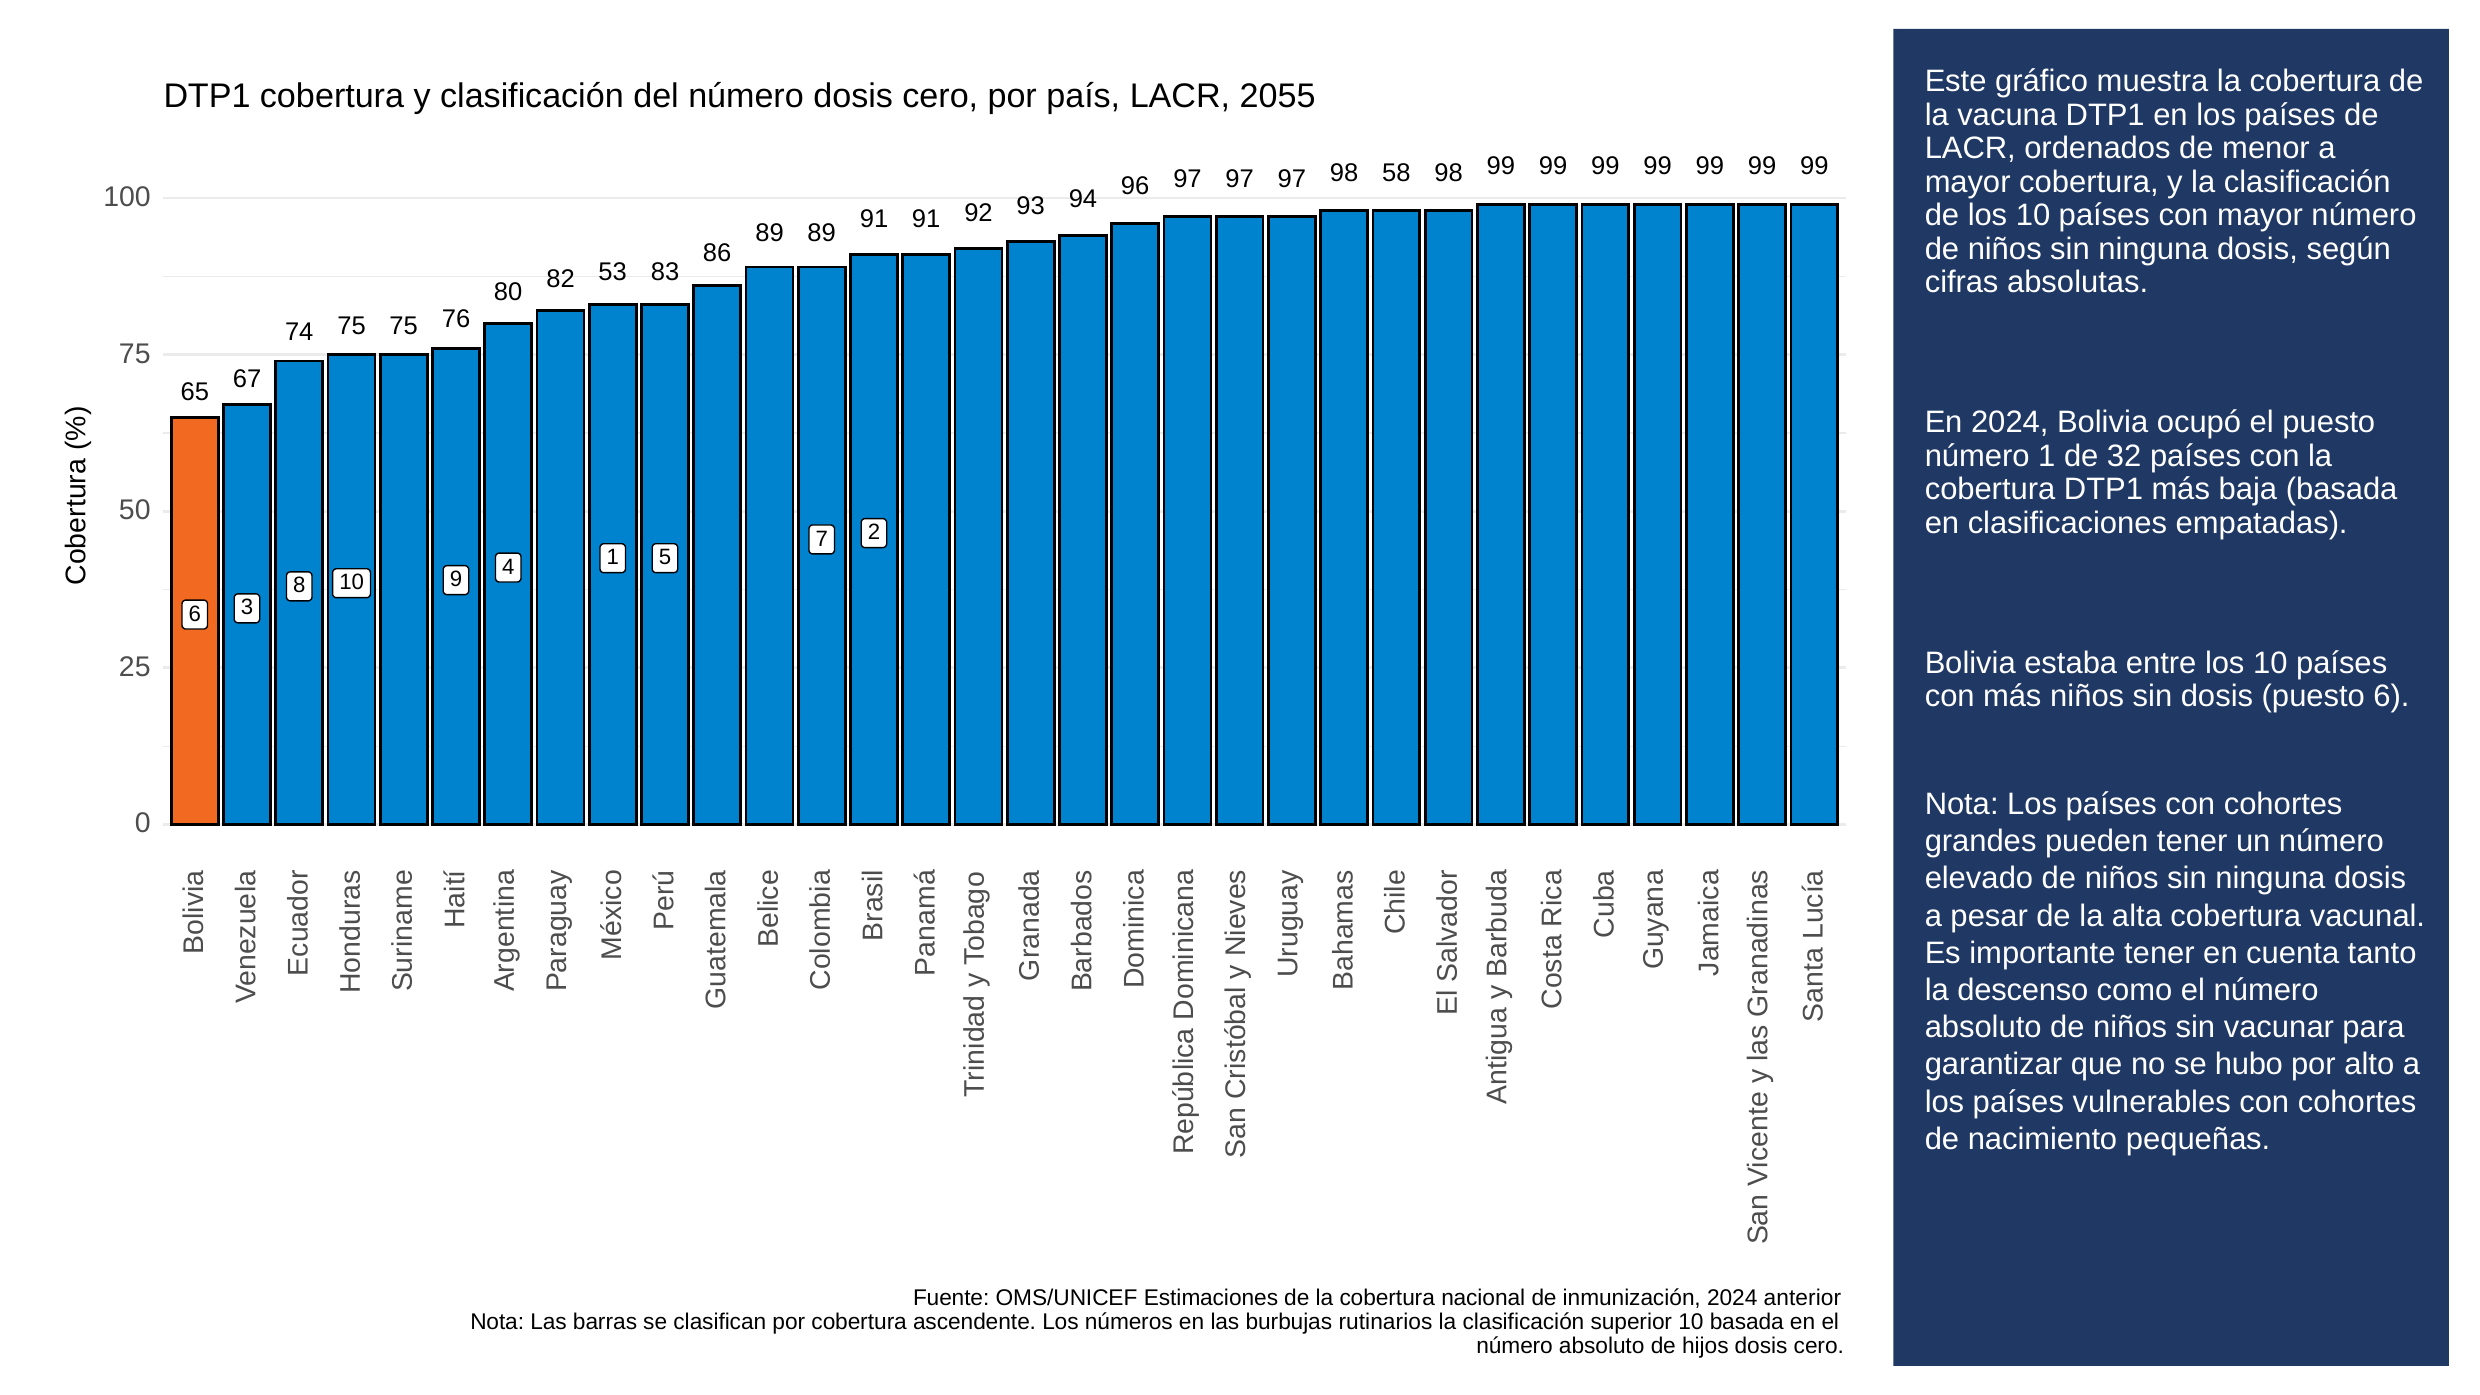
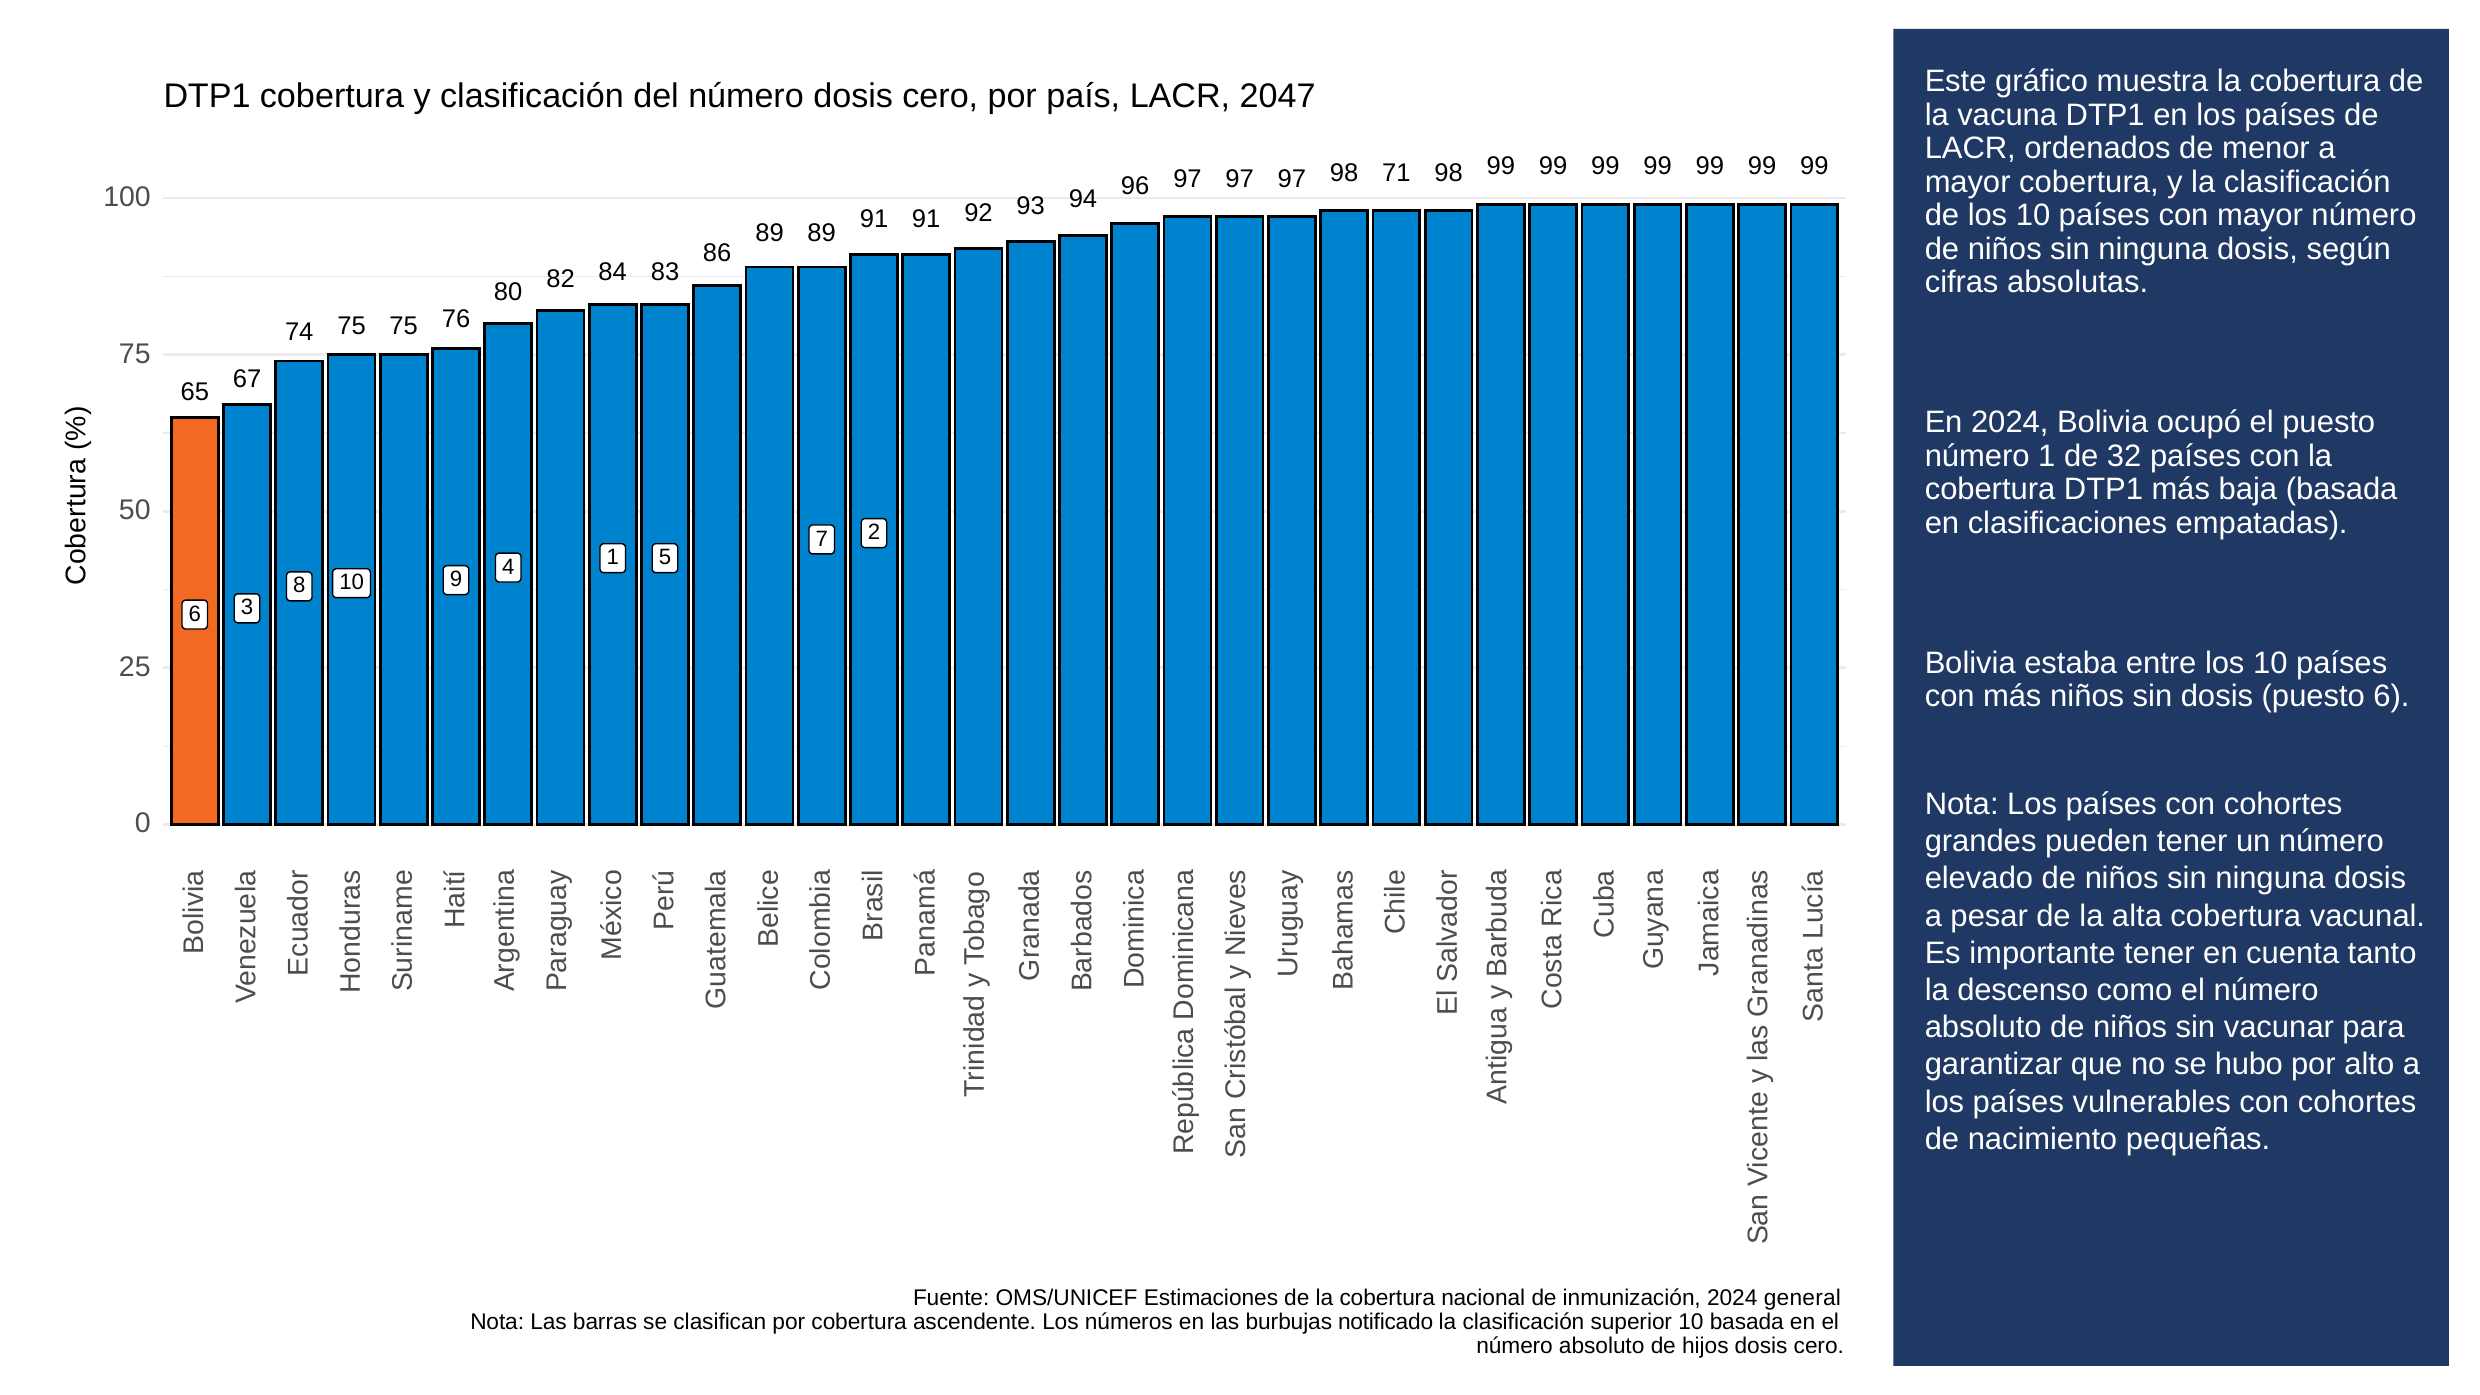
2055: 2055 -> 2047
58: 58 -> 71
53: 53 -> 84
anterior: anterior -> general
rutinarios: rutinarios -> notificado
